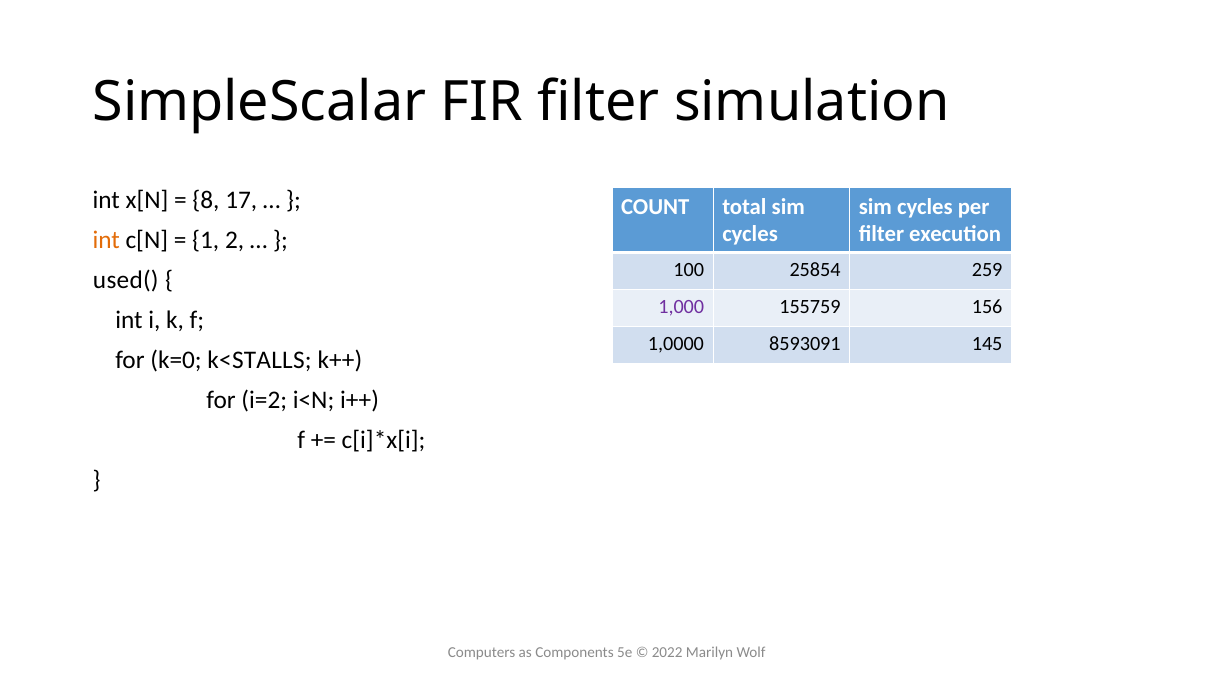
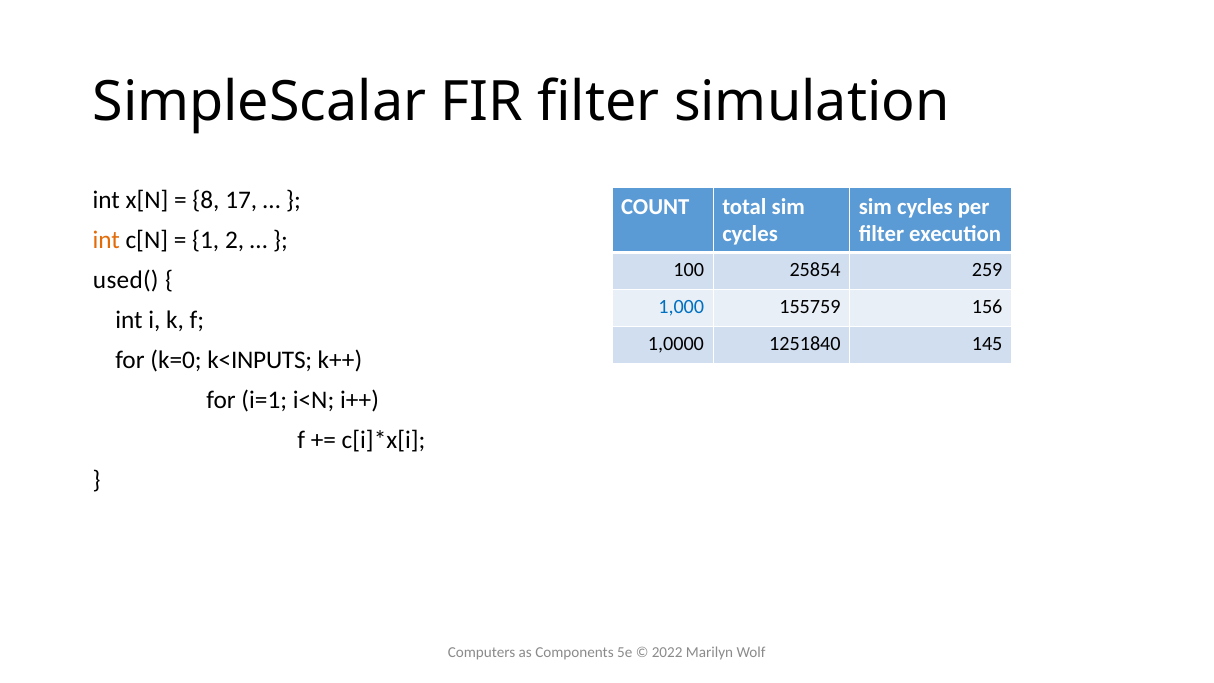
1,000 colour: purple -> blue
8593091: 8593091 -> 1251840
k<STALLS: k<STALLS -> k<INPUTS
i=2: i=2 -> i=1
